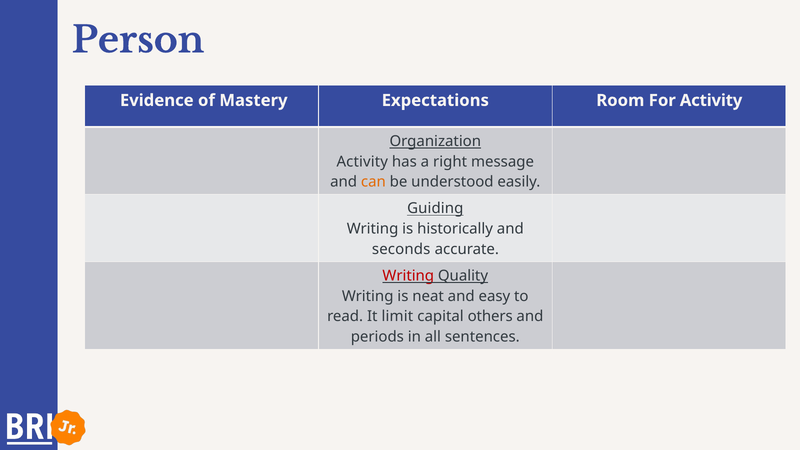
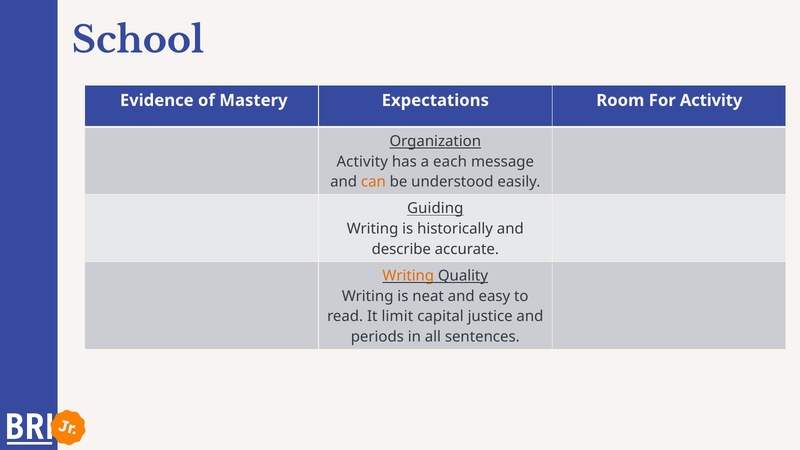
Person: Person -> School
right: right -> each
seconds: seconds -> describe
Writing at (408, 276) colour: red -> orange
others: others -> justice
